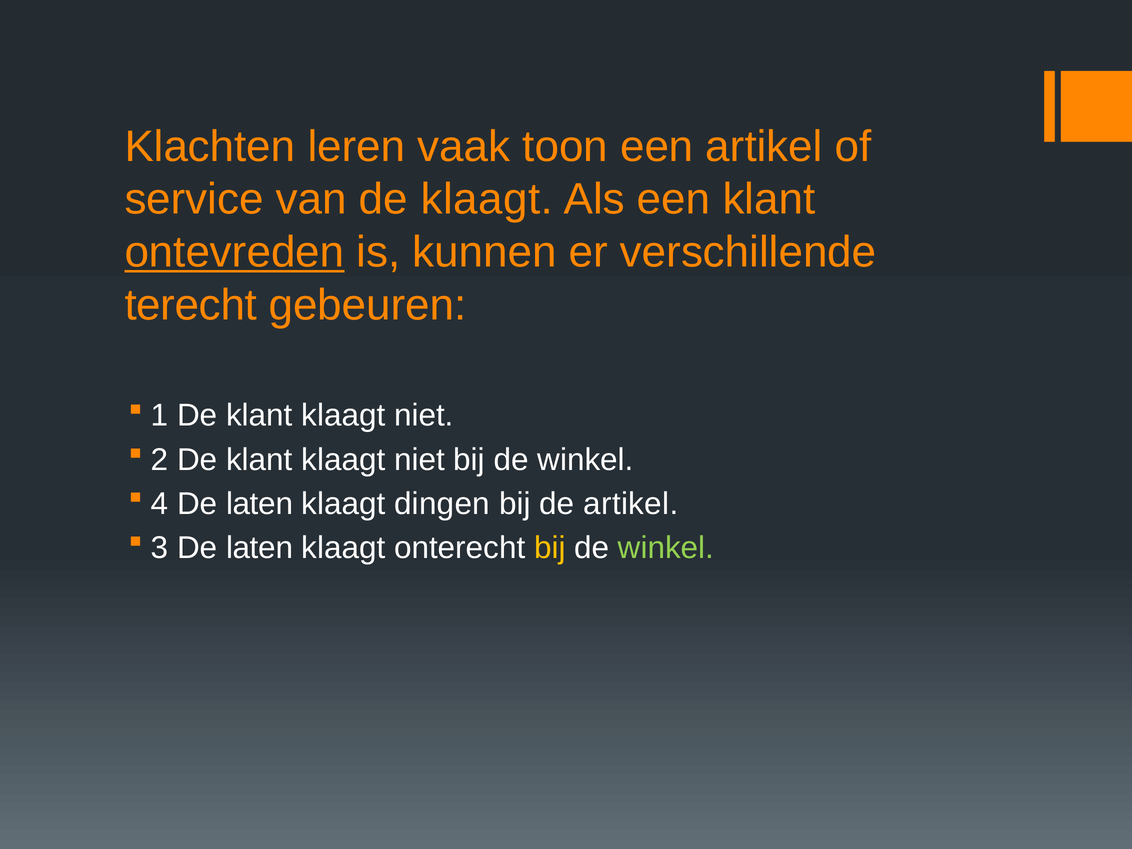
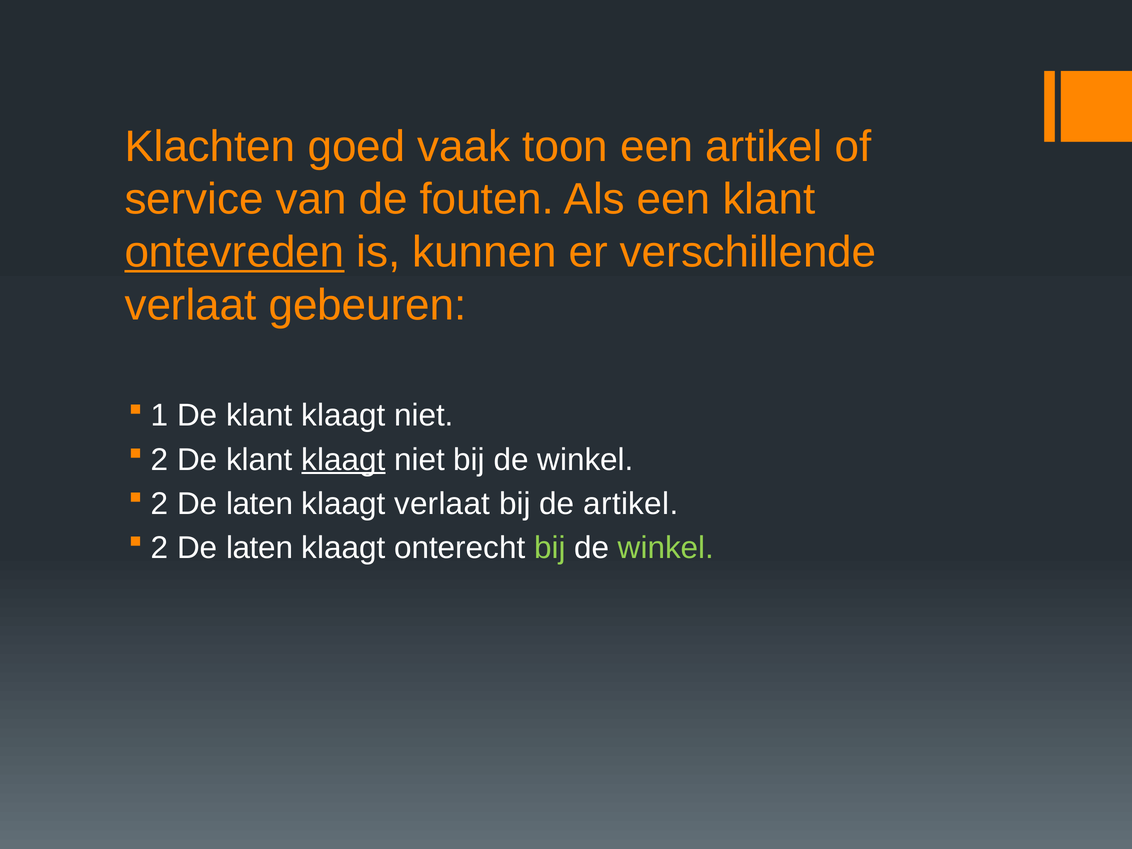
leren: leren -> goed
de klaagt: klaagt -> fouten
terecht at (191, 305): terecht -> verlaat
klaagt at (343, 460) underline: none -> present
4 at (160, 504): 4 -> 2
klaagt dingen: dingen -> verlaat
3 at (160, 548): 3 -> 2
bij at (550, 548) colour: yellow -> light green
